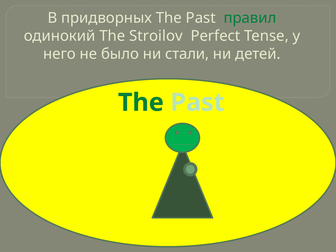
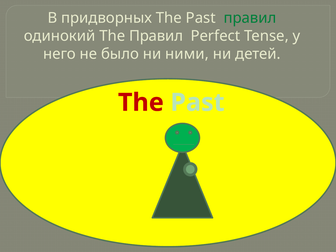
The Stroilov: Stroilov -> Правил
стали: стали -> ними
The at (141, 103) colour: green -> red
